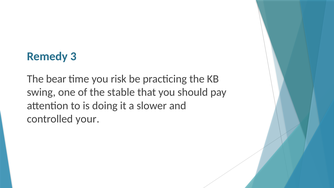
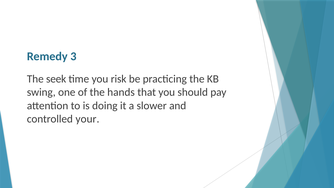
bear: bear -> seek
stable: stable -> hands
